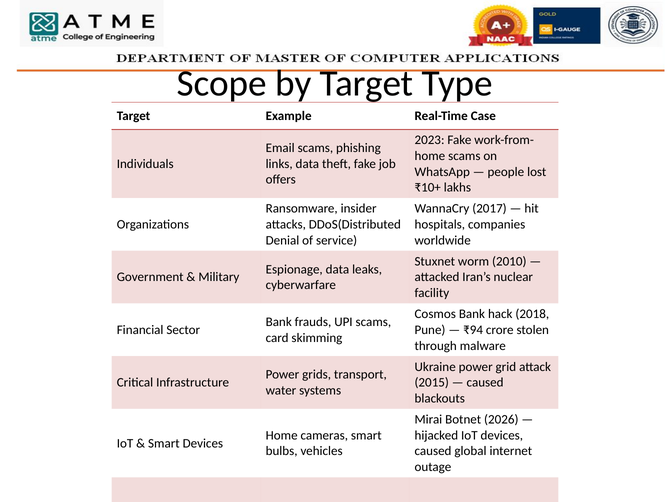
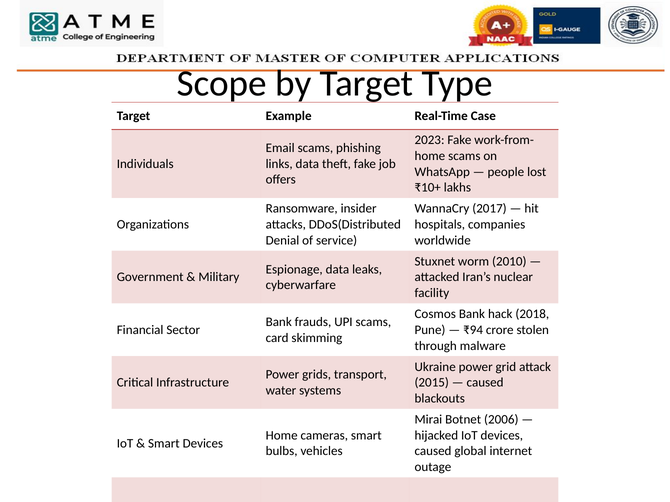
2026: 2026 -> 2006
